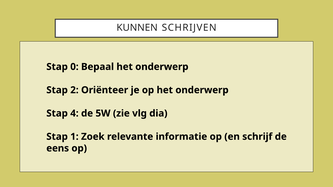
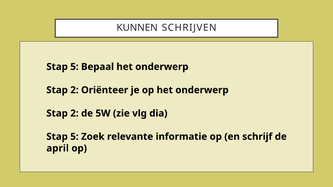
0 at (74, 67): 0 -> 5
4 at (74, 114): 4 -> 2
1 at (74, 137): 1 -> 5
eens: eens -> april
